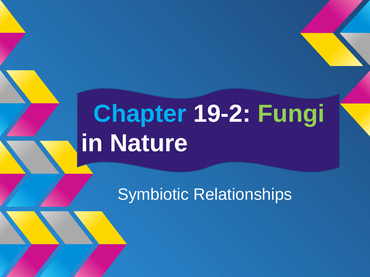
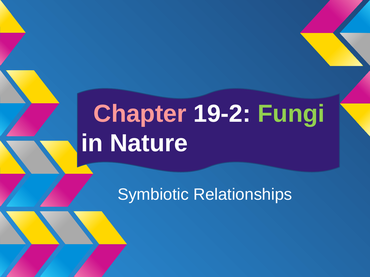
Chapter colour: light blue -> pink
